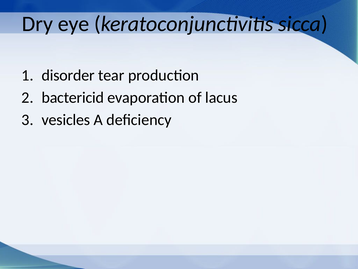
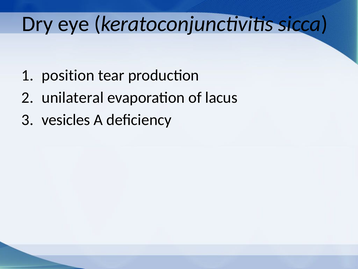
disorder: disorder -> position
bactericid: bactericid -> unilateral
